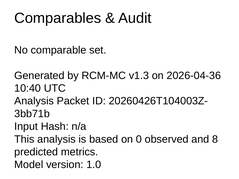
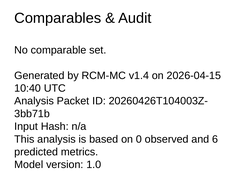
v1.3: v1.3 -> v1.4
2026-04-36: 2026-04-36 -> 2026-04-15
8: 8 -> 6
